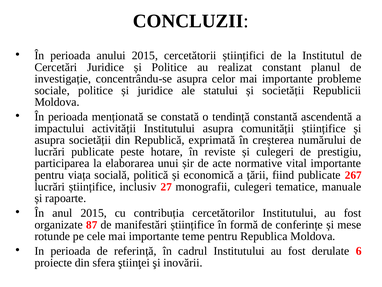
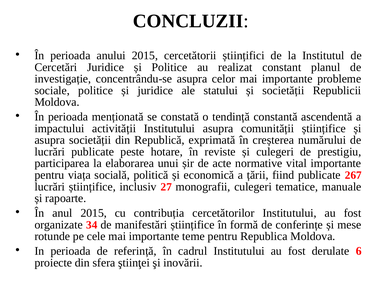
87: 87 -> 34
